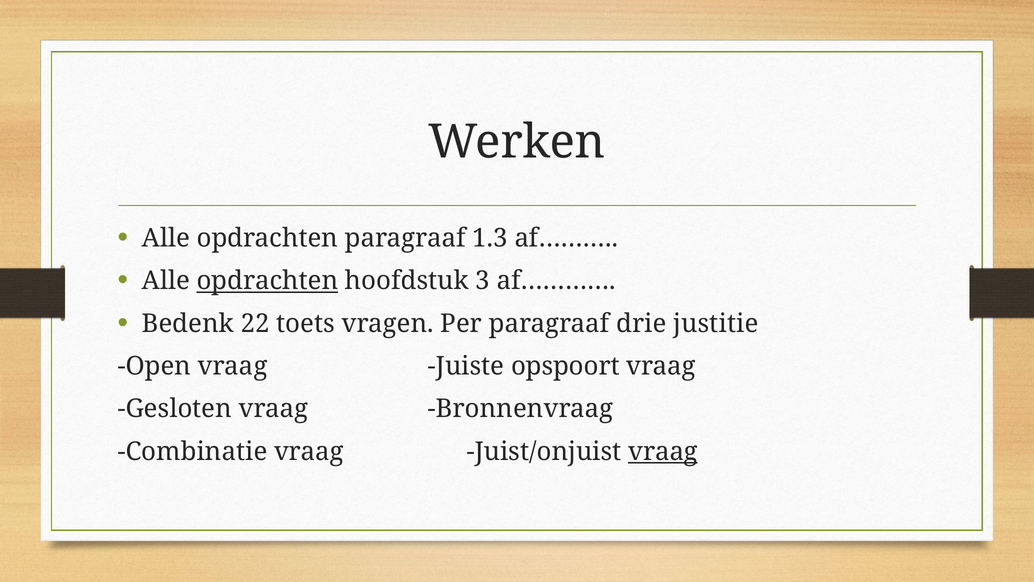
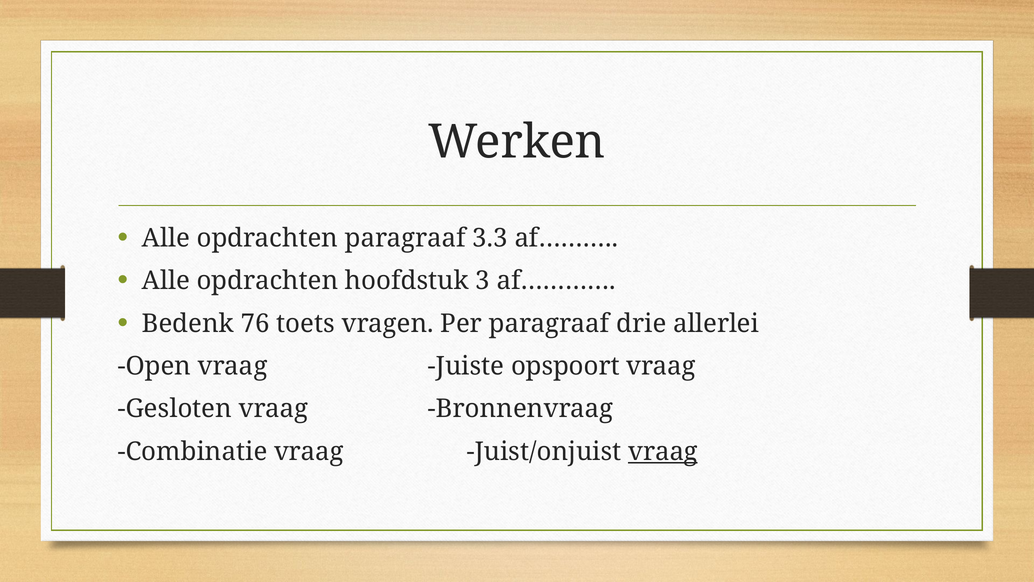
1.3: 1.3 -> 3.3
opdrachten at (267, 281) underline: present -> none
22: 22 -> 76
justitie: justitie -> allerlei
